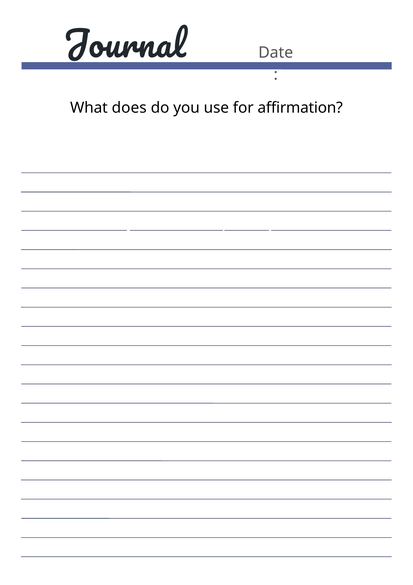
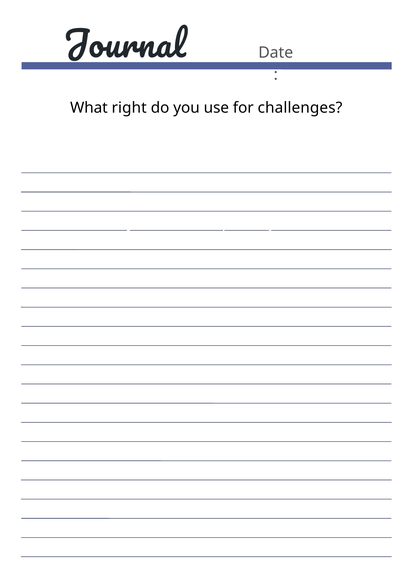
does: does -> right
affirmation: affirmation -> challenges
